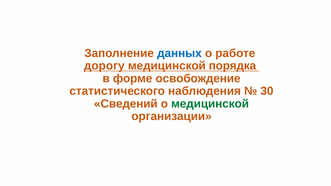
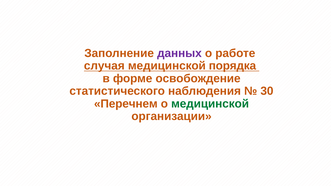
данных colour: blue -> purple
дорогу: дорогу -> случая
Сведений: Сведений -> Перечнем
